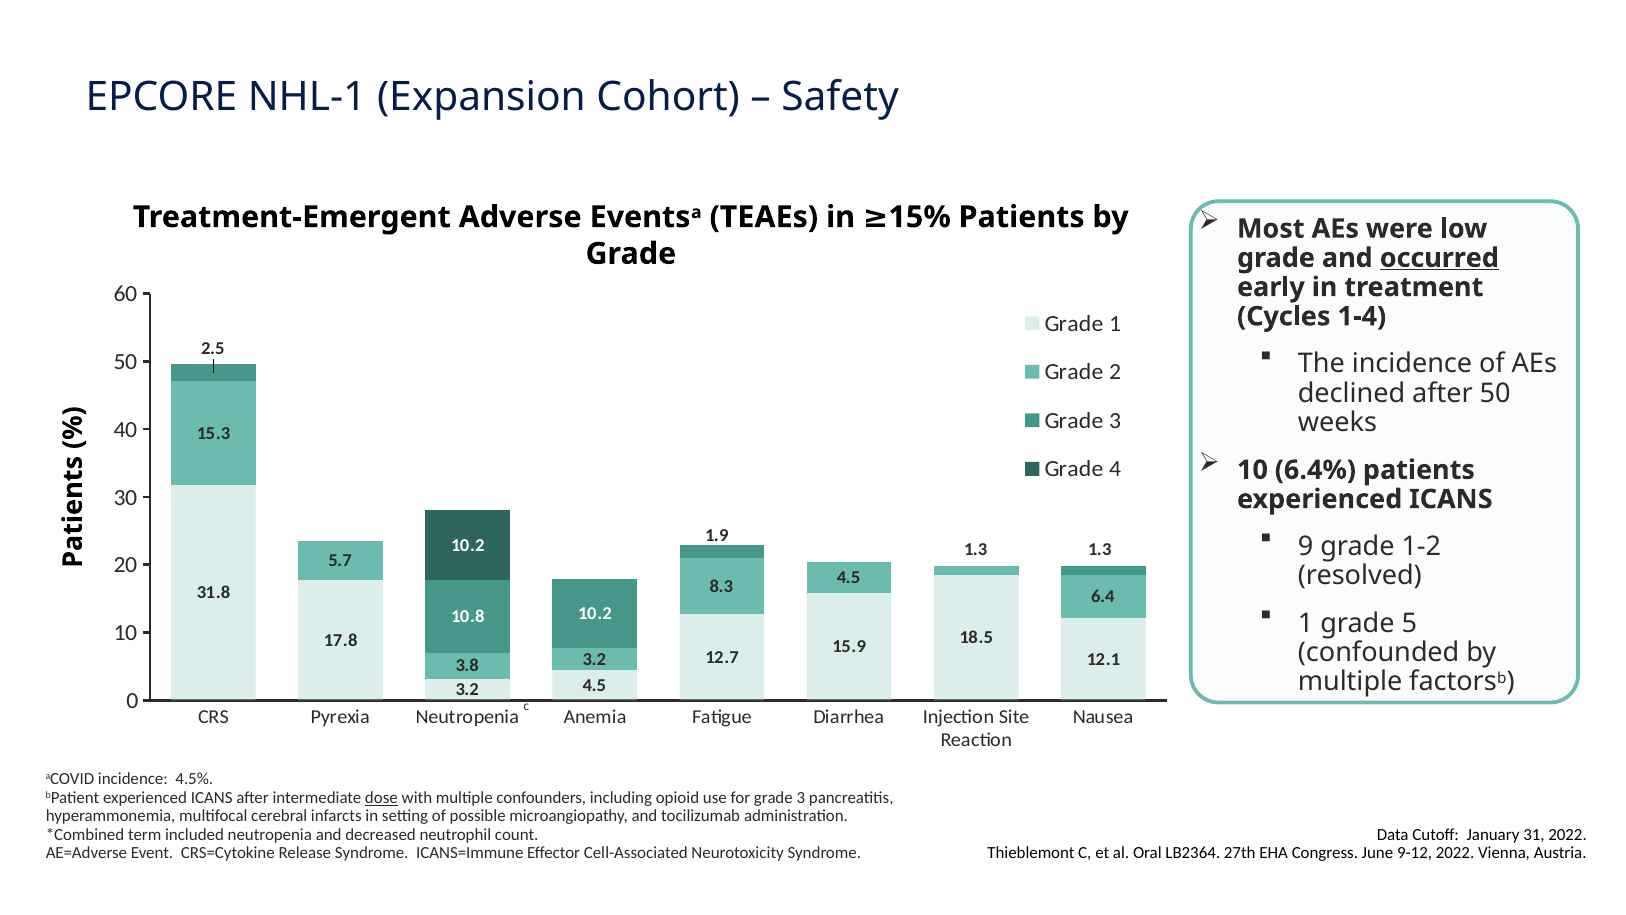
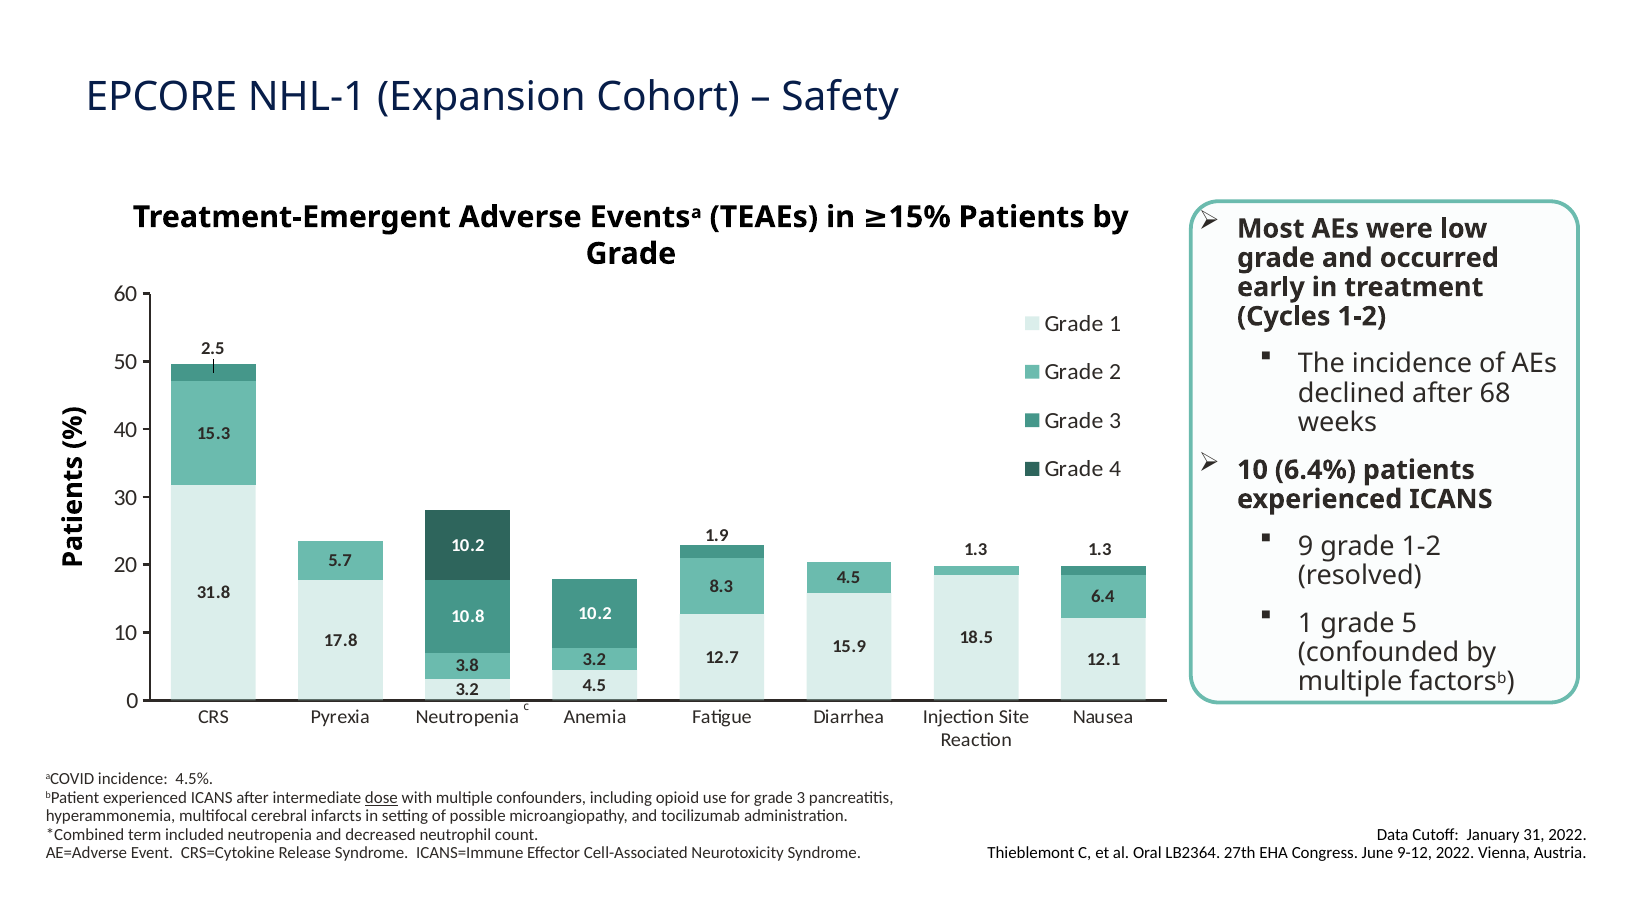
occurred underline: present -> none
Cycles 1-4: 1-4 -> 1-2
after 50: 50 -> 68
